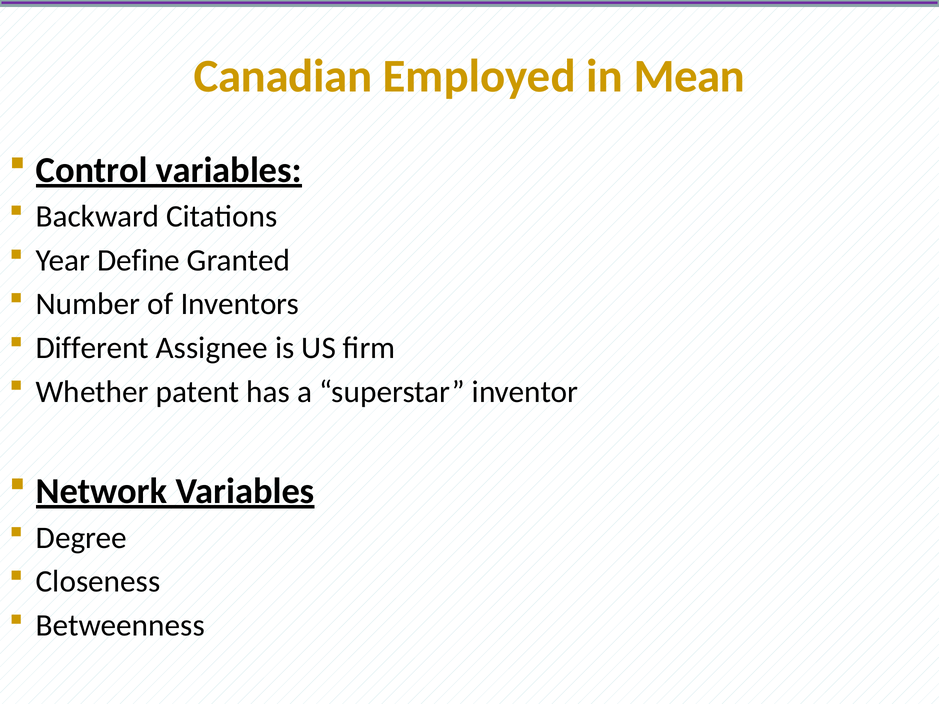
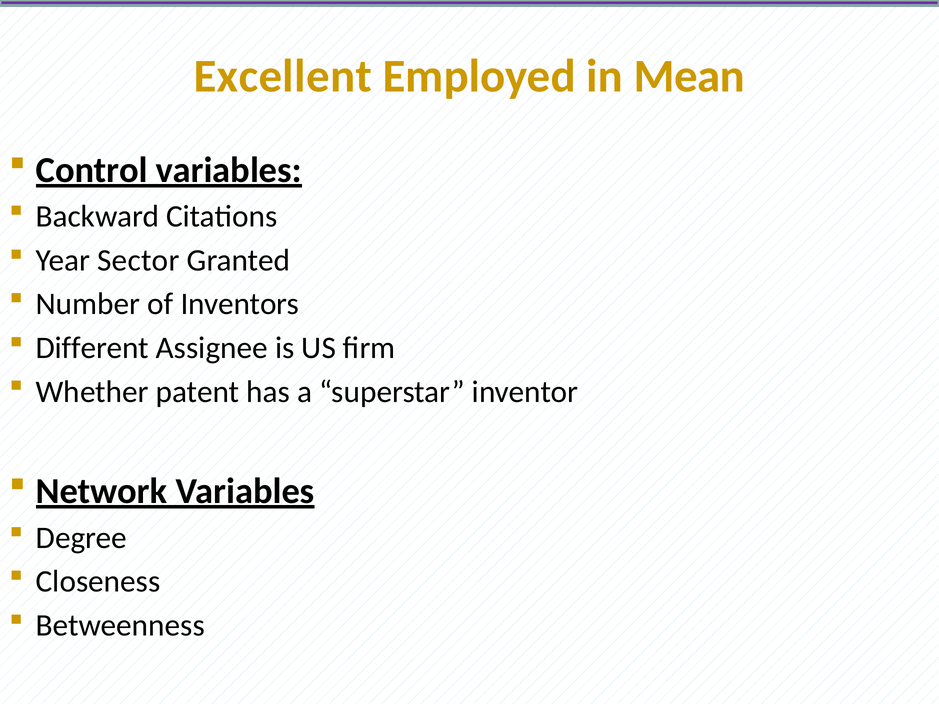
Canadian: Canadian -> Excellent
Define: Define -> Sector
